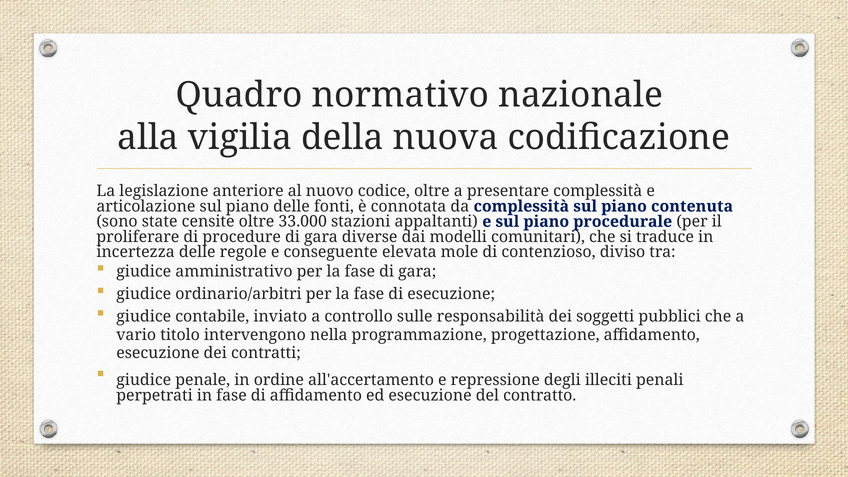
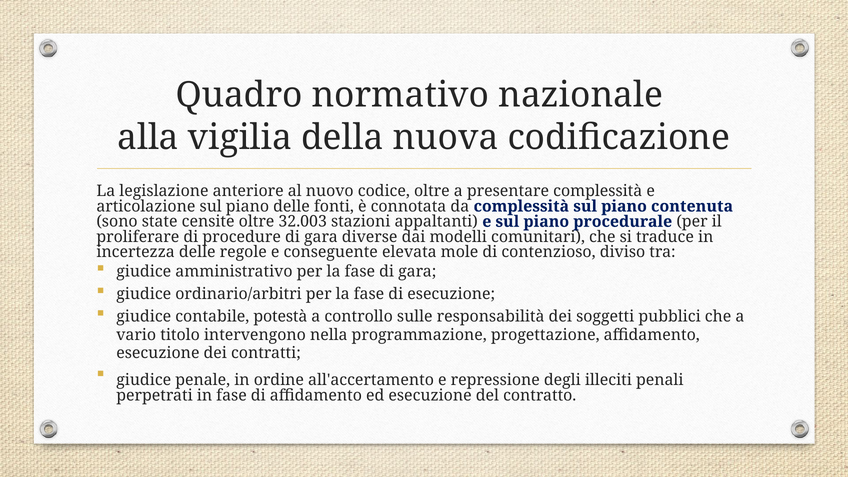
33.000: 33.000 -> 32.003
inviato: inviato -> potestà
